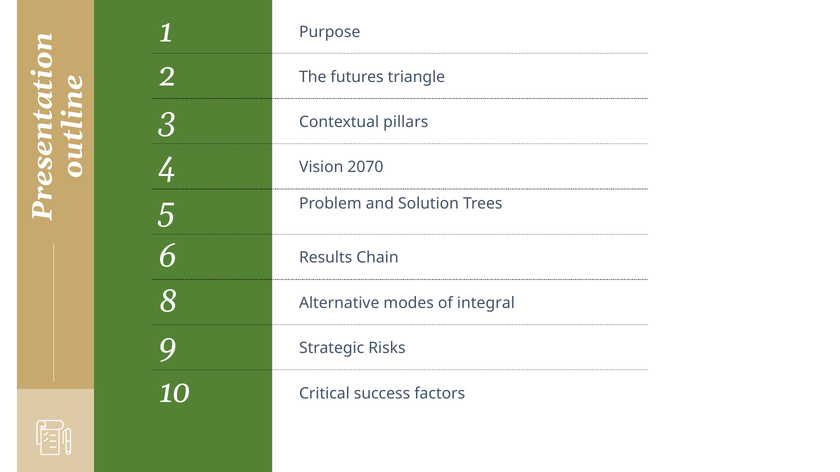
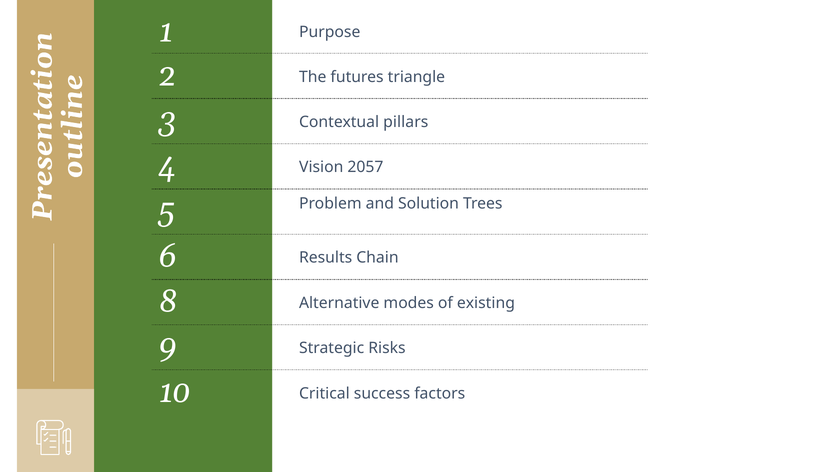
2070: 2070 -> 2057
integral: integral -> existing
